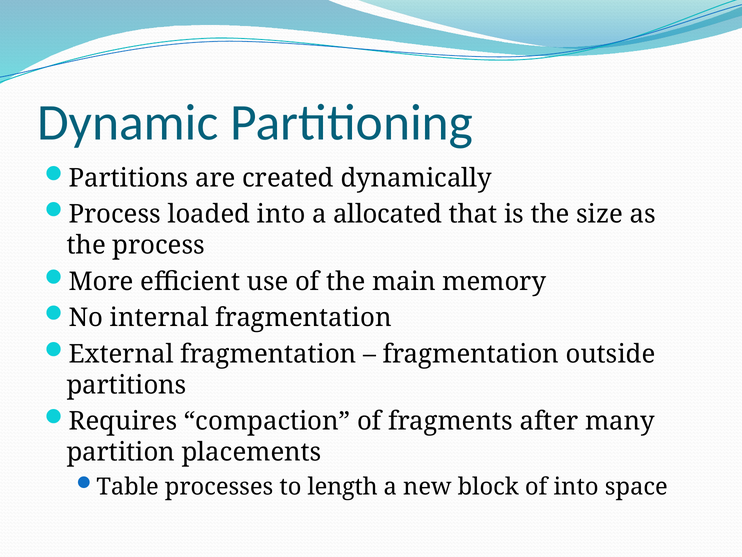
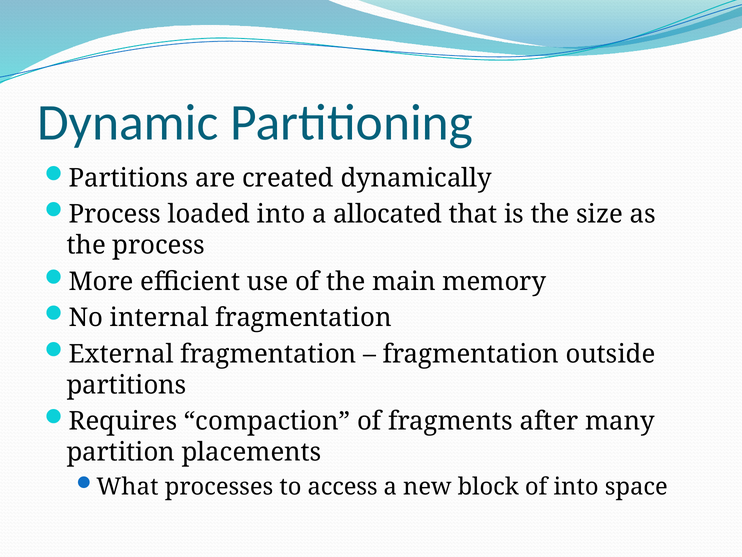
Table: Table -> What
length: length -> access
